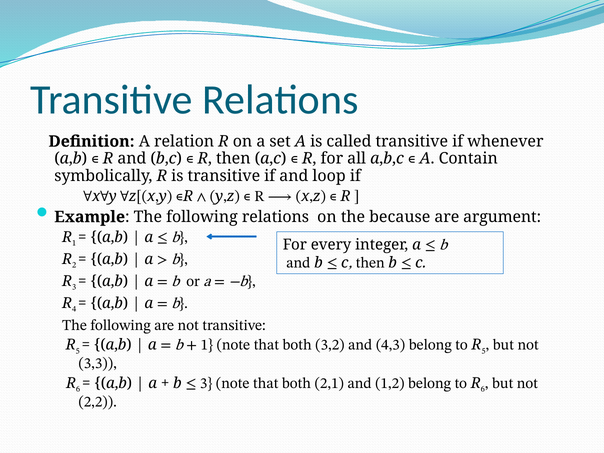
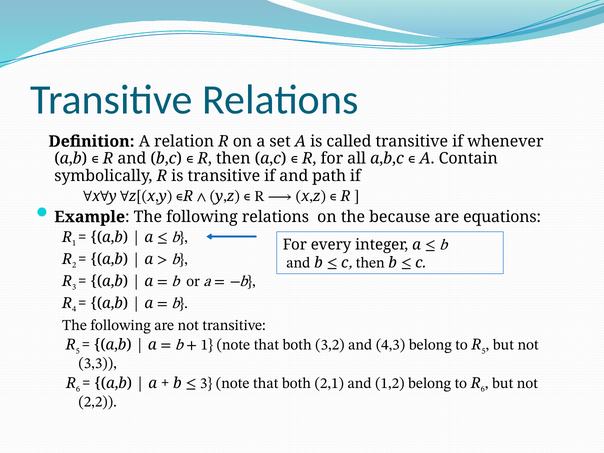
loop: loop -> path
argument: argument -> equations
